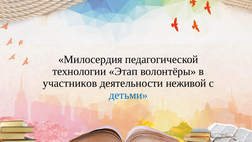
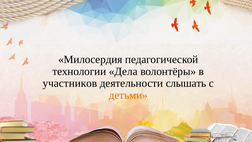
Этап: Этап -> Дела
неживой: неживой -> слышать
детьми colour: blue -> orange
